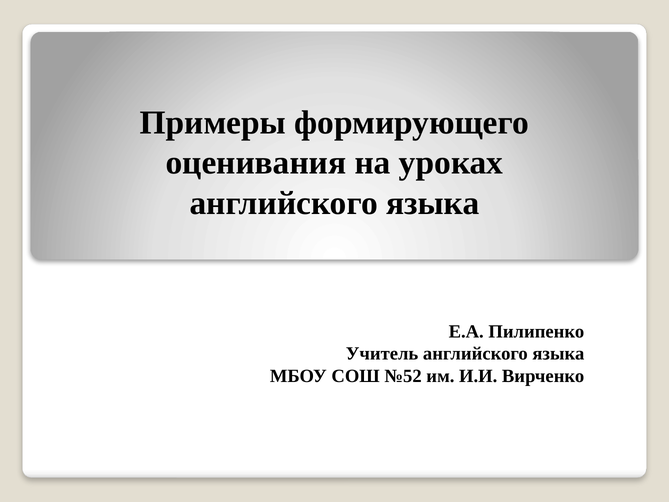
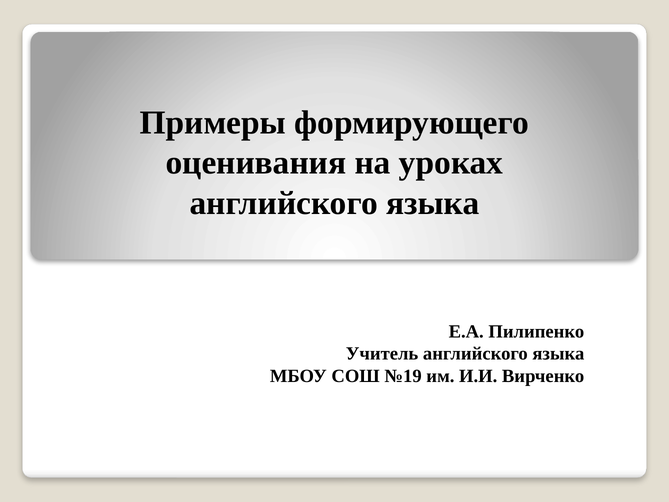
№52: №52 -> №19
